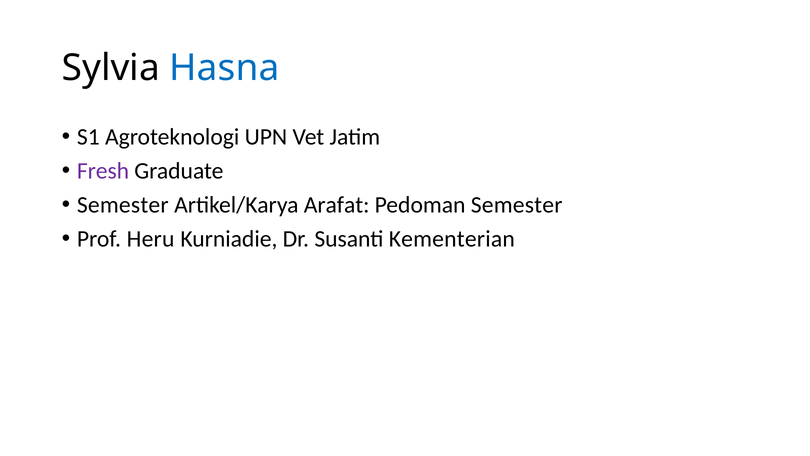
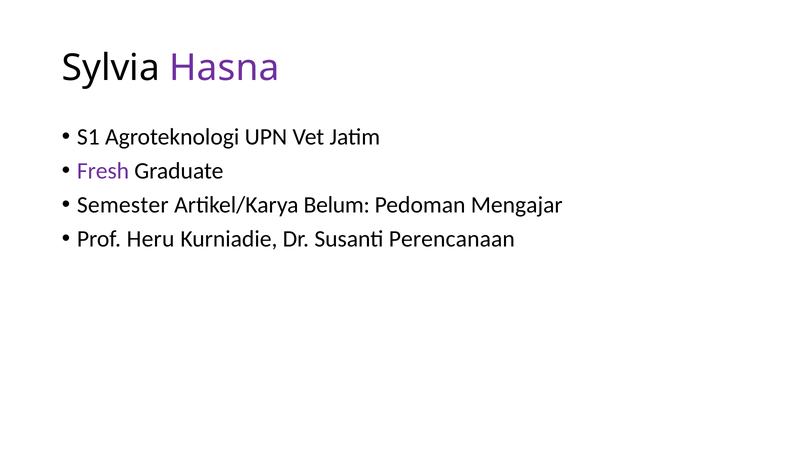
Hasna colour: blue -> purple
Arafat: Arafat -> Belum
Pedoman Semester: Semester -> Mengajar
Kementerian: Kementerian -> Perencanaan
